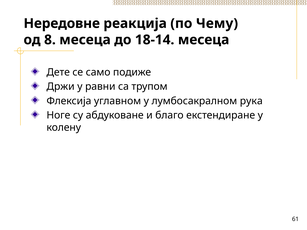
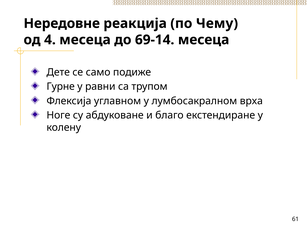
8: 8 -> 4
18-14: 18-14 -> 69-14
Држи: Држи -> Гурне
рука: рука -> врха
